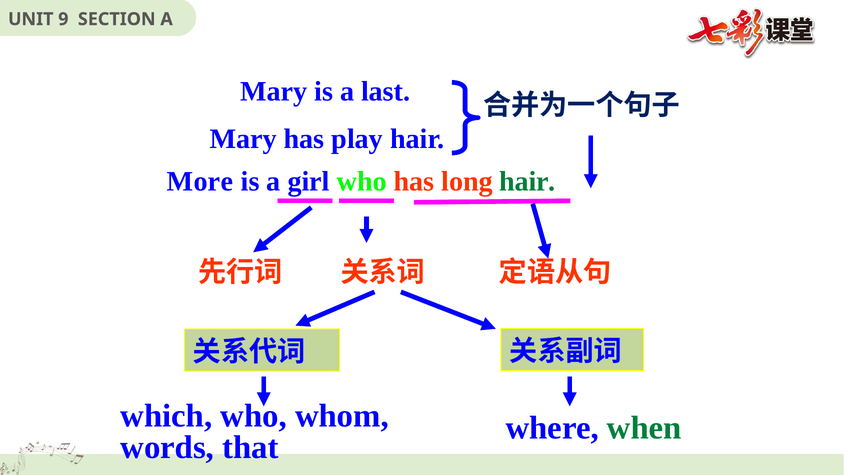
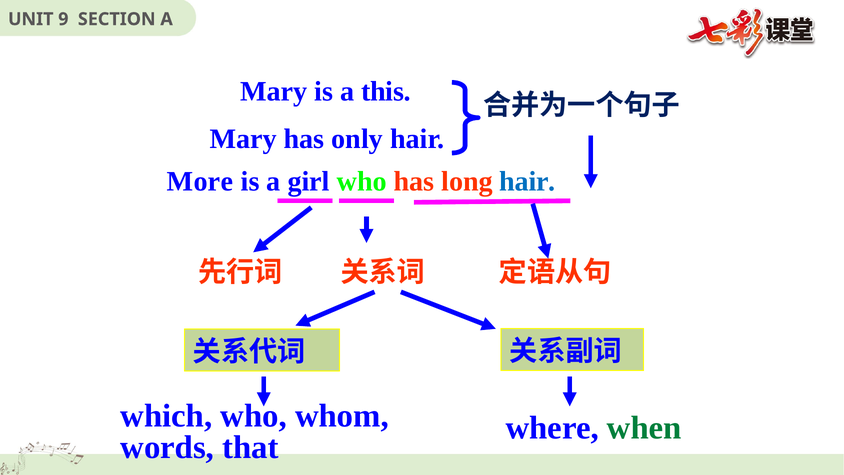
last: last -> this
play: play -> only
hair at (527, 181) colour: green -> blue
